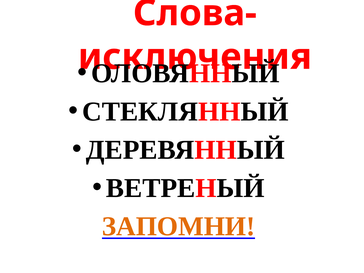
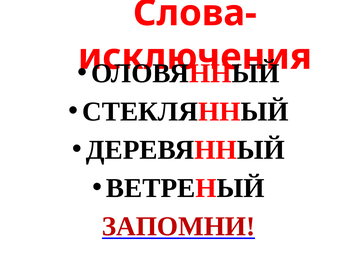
ЗАПОМНИ colour: orange -> red
